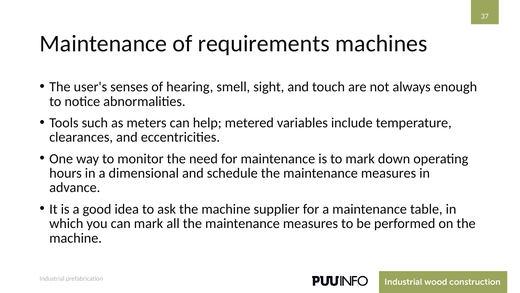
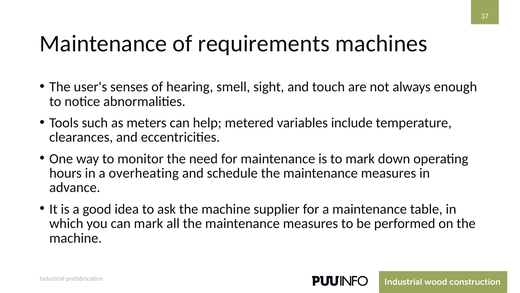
dimensional: dimensional -> overheating
